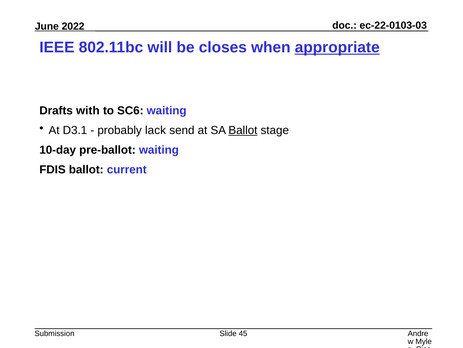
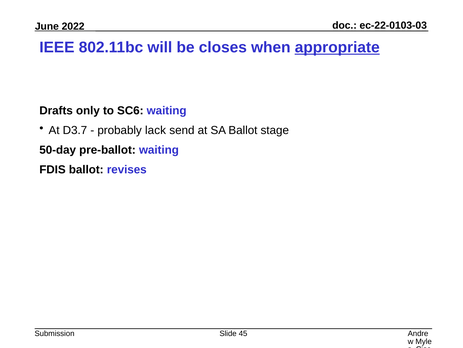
with: with -> only
D3.1: D3.1 -> D3.7
Ballot at (243, 130) underline: present -> none
10-day: 10-day -> 50-day
current: current -> revises
